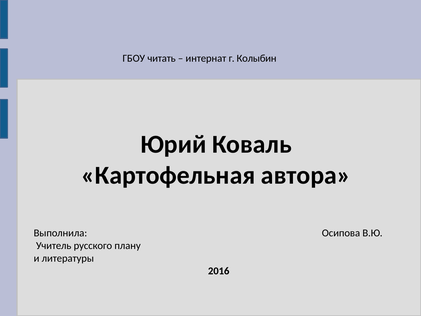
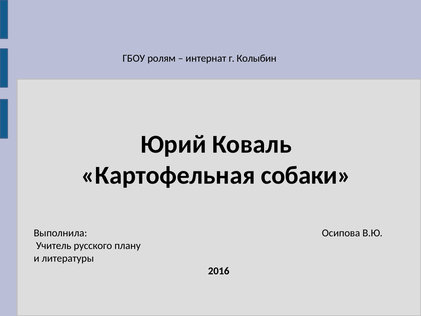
читать: читать -> ролям
автора: автора -> собаки
